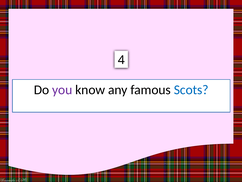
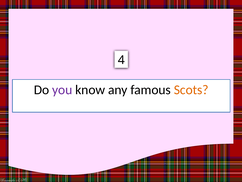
Scots colour: blue -> orange
